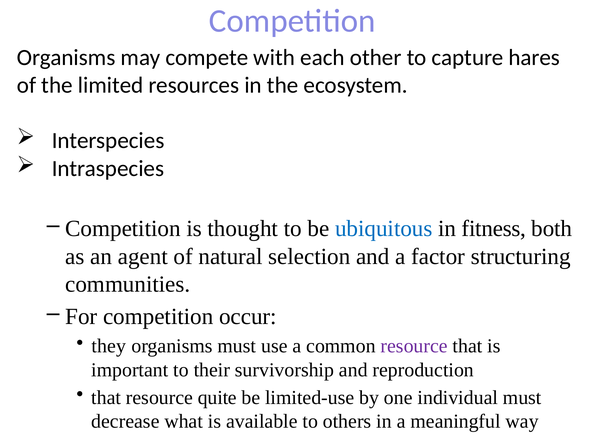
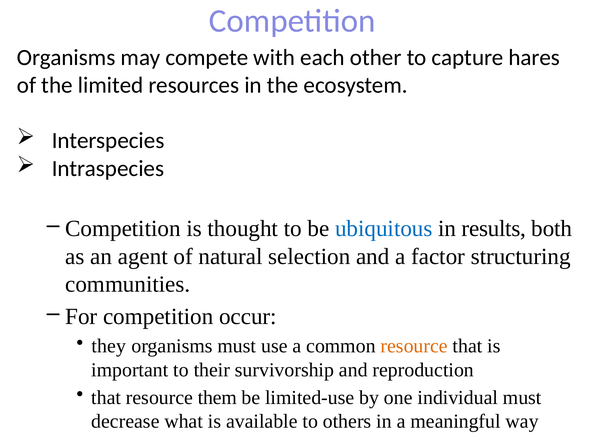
fitness: fitness -> results
resource at (414, 346) colour: purple -> orange
quite: quite -> them
